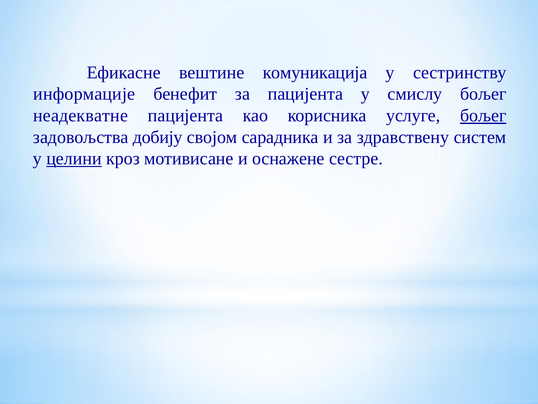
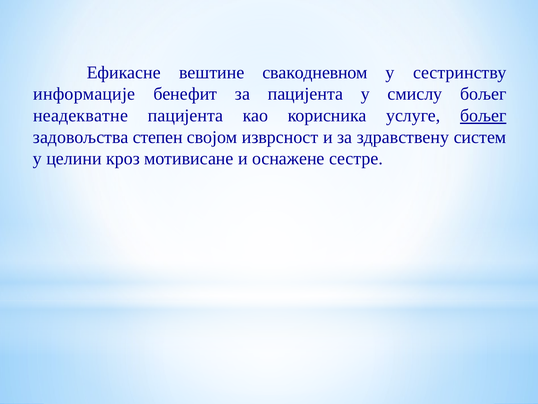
комуникација: комуникација -> свакодневном
добију: добију -> степен
сарадника: сарадника -> изврсност
целини underline: present -> none
